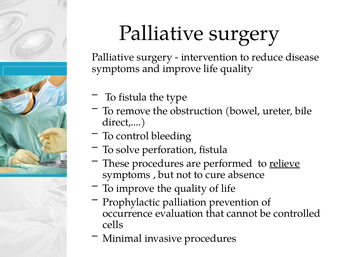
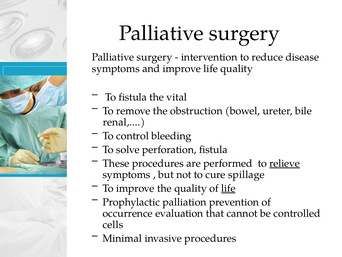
type: type -> vital
direct: direct -> renal
absence: absence -> spillage
life at (228, 188) underline: none -> present
